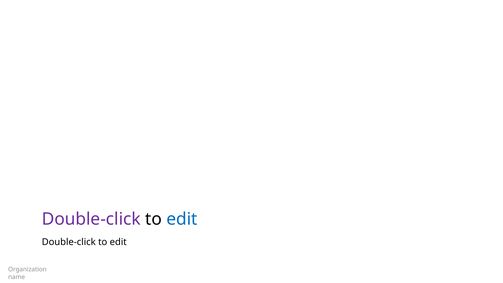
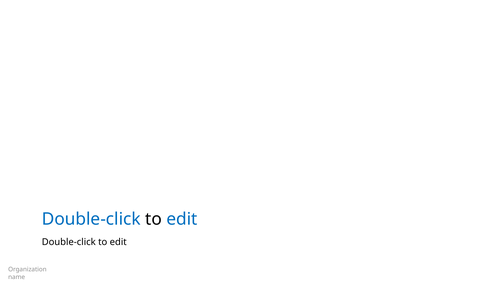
Double-click at (91, 219) colour: purple -> blue
